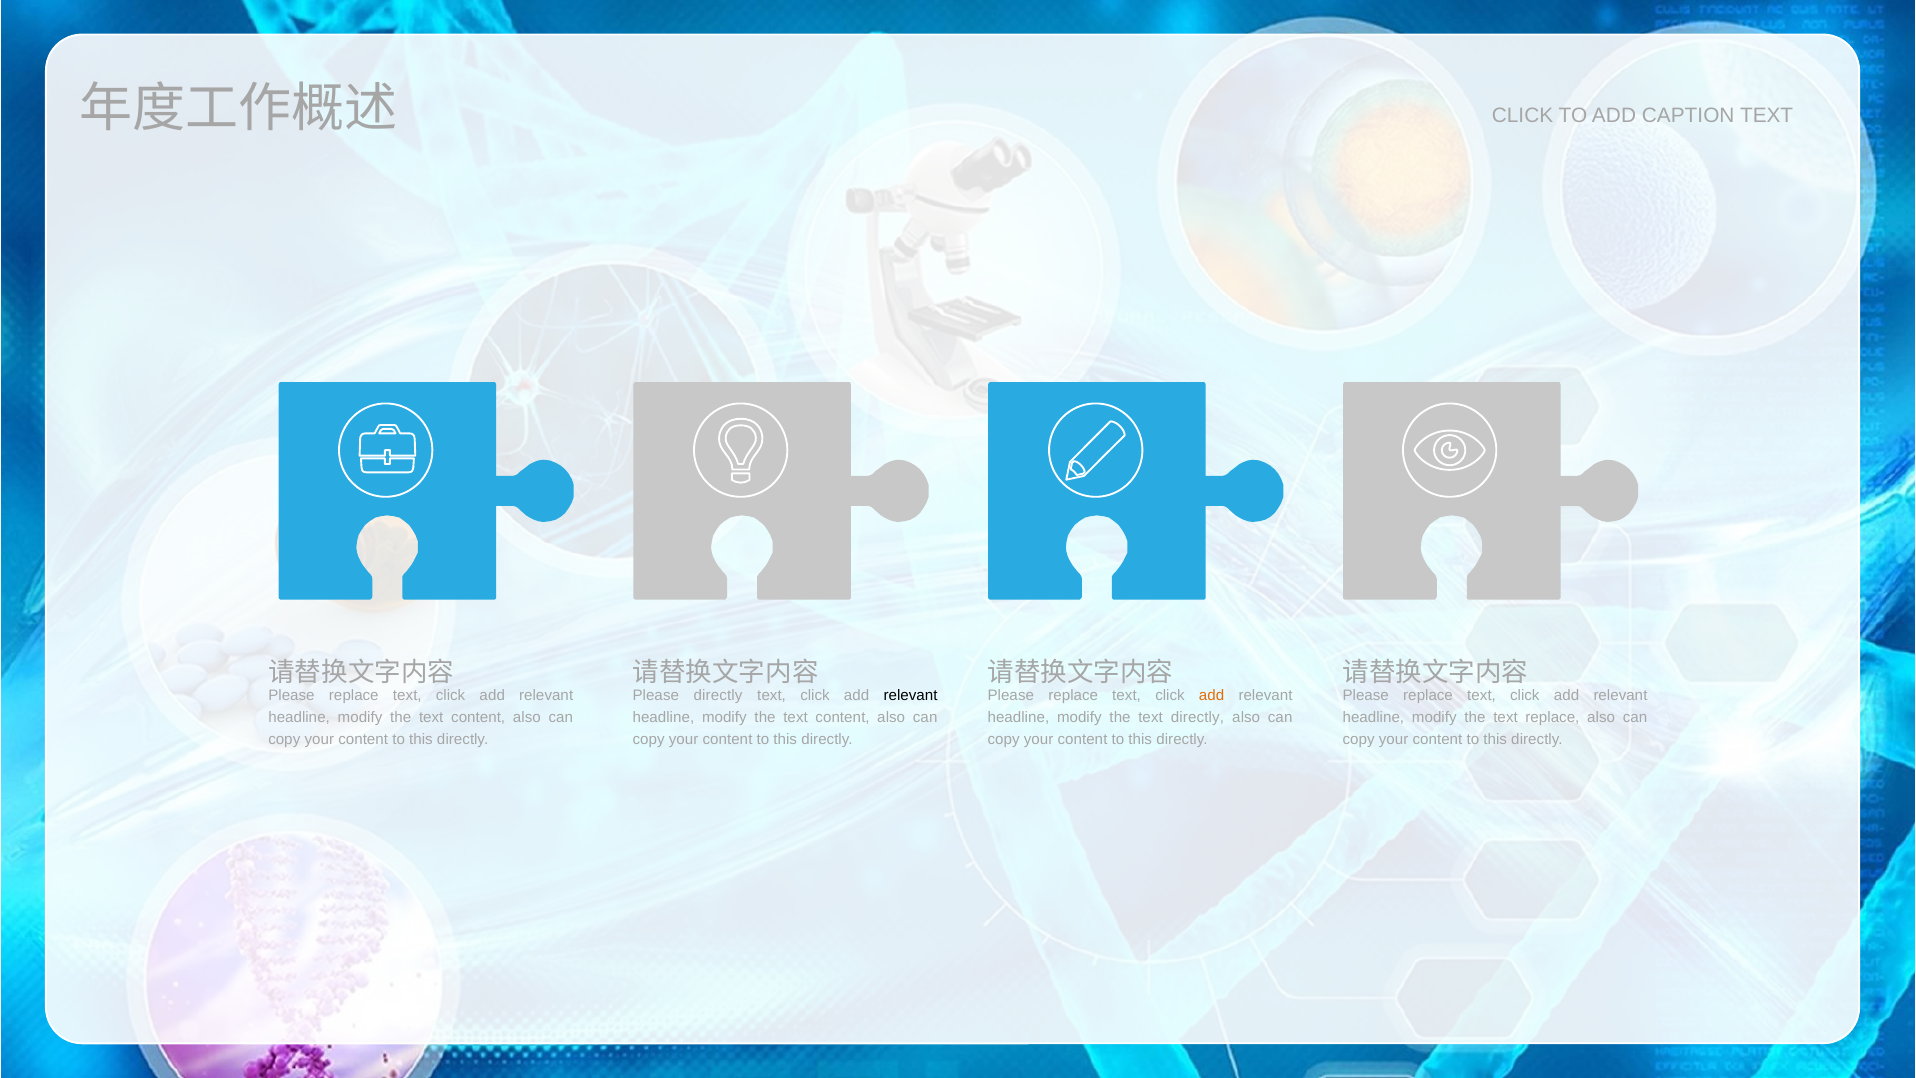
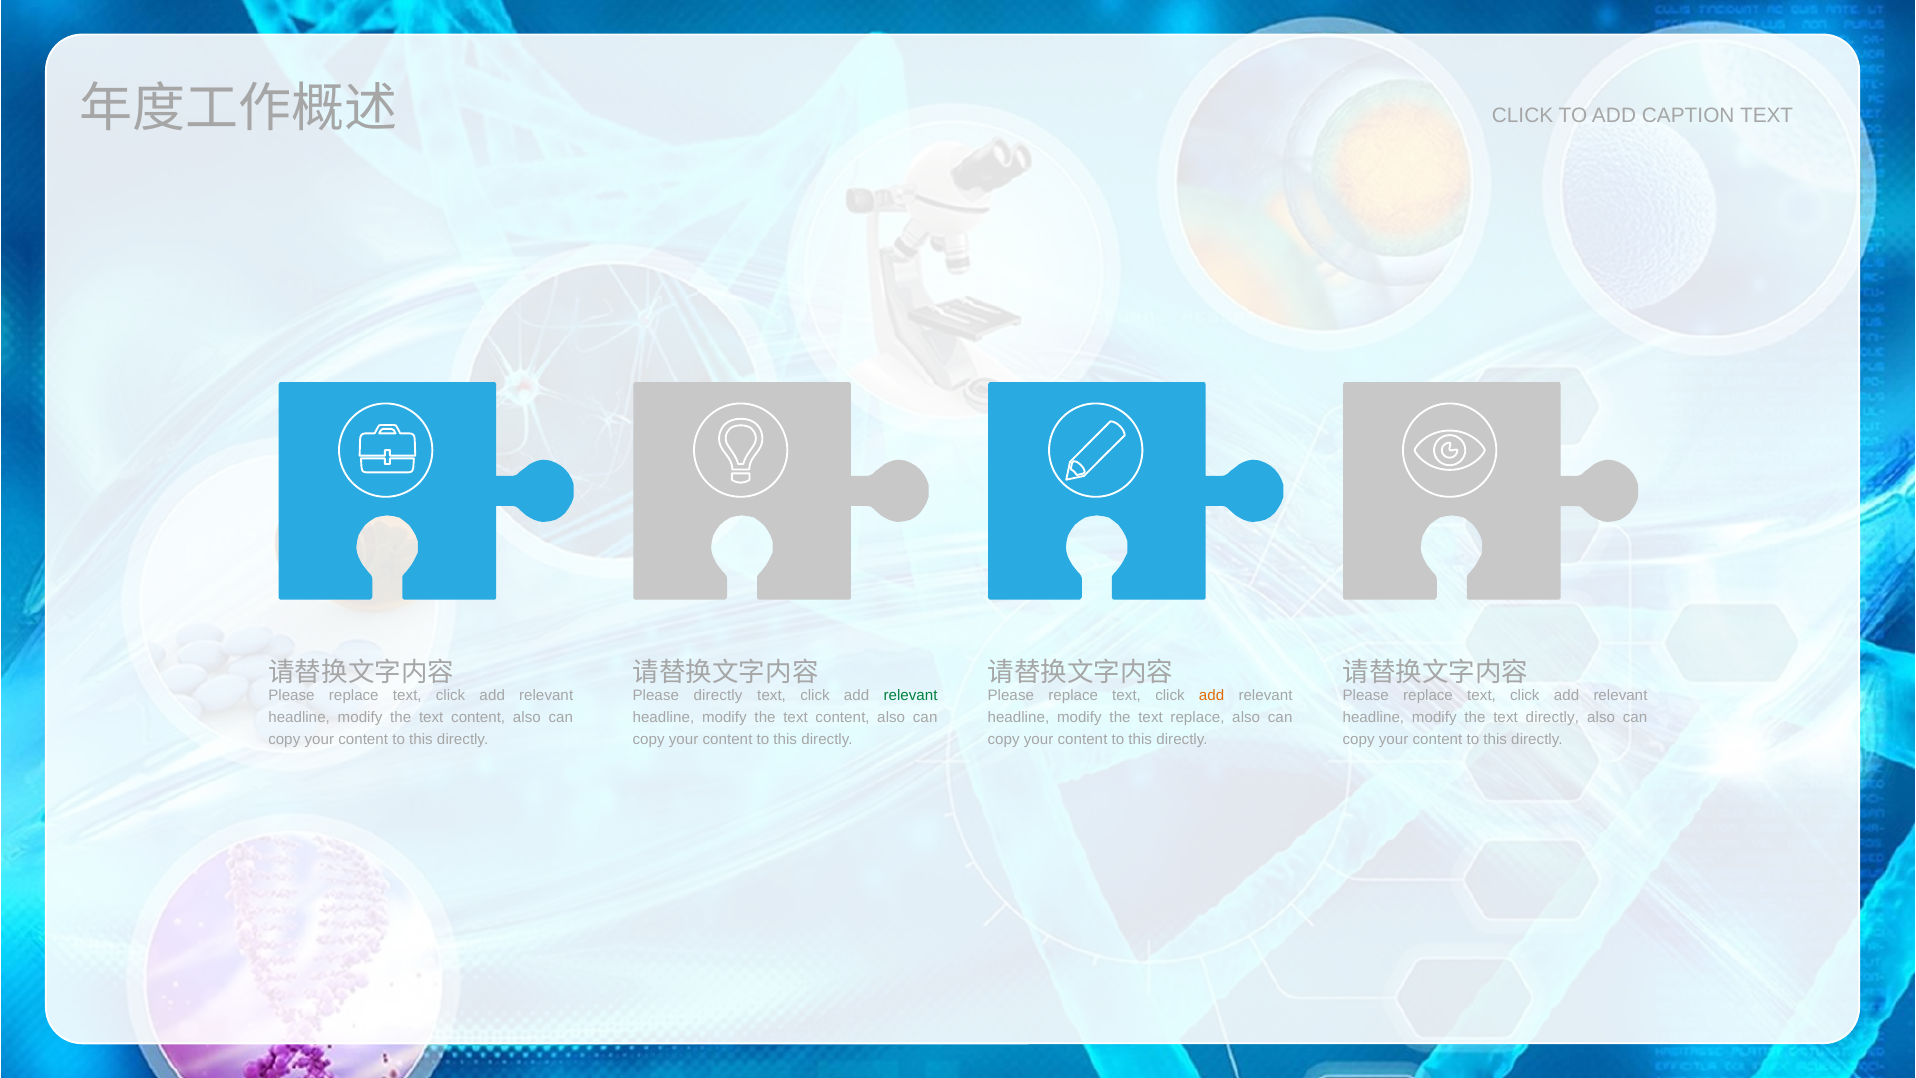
relevant at (911, 696) colour: black -> green
text directly: directly -> replace
text replace: replace -> directly
